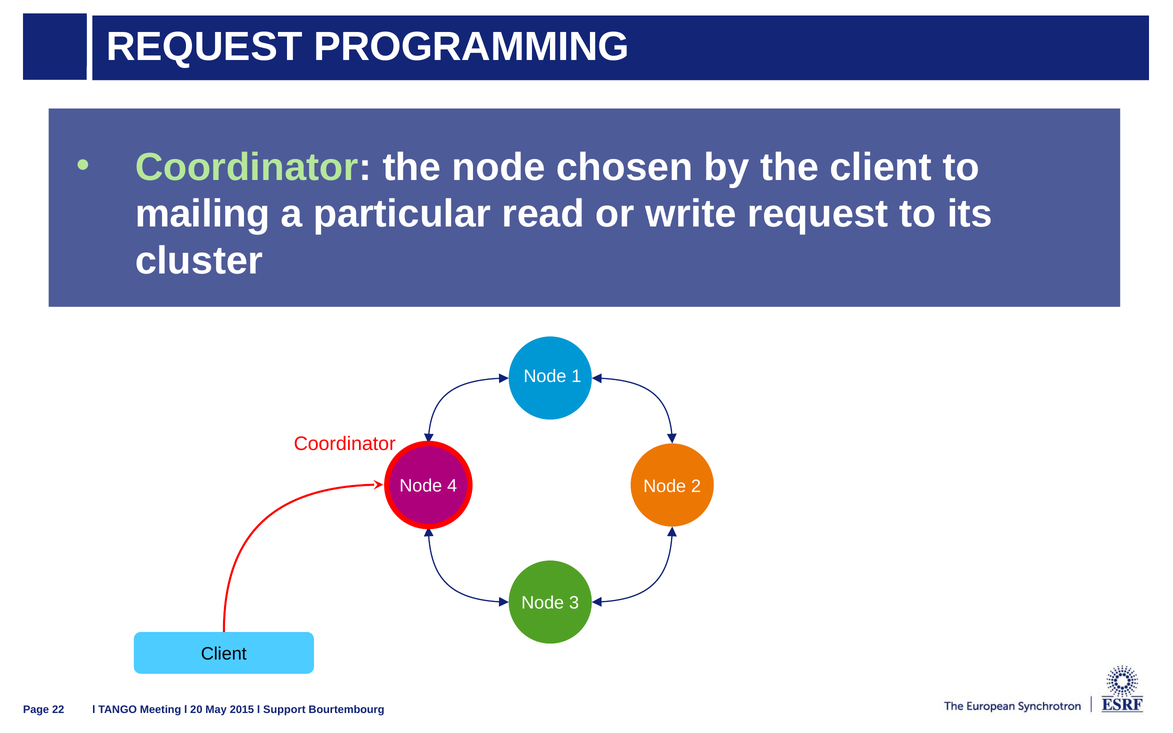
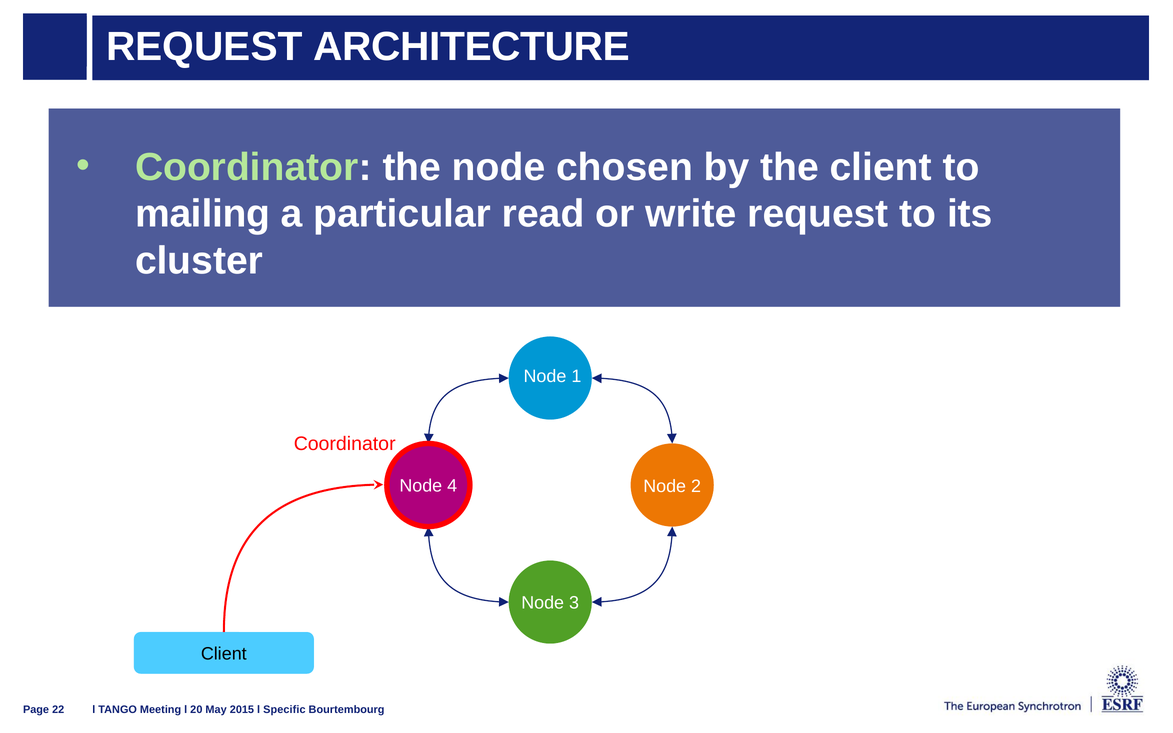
PROGRAMMING: PROGRAMMING -> ARCHITECTURE
Support: Support -> Specific
